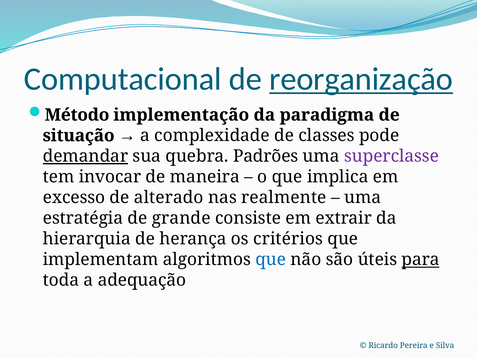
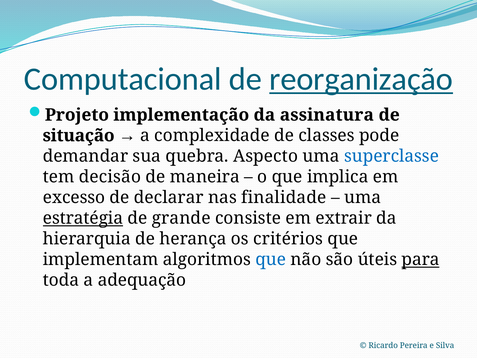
Método: Método -> Projeto
paradigma: paradigma -> assinatura
demandar underline: present -> none
Padrões: Padrões -> Aspecto
superclasse colour: purple -> blue
invocar: invocar -> decisão
alterado: alterado -> declarar
realmente: realmente -> finalidade
estratégia underline: none -> present
